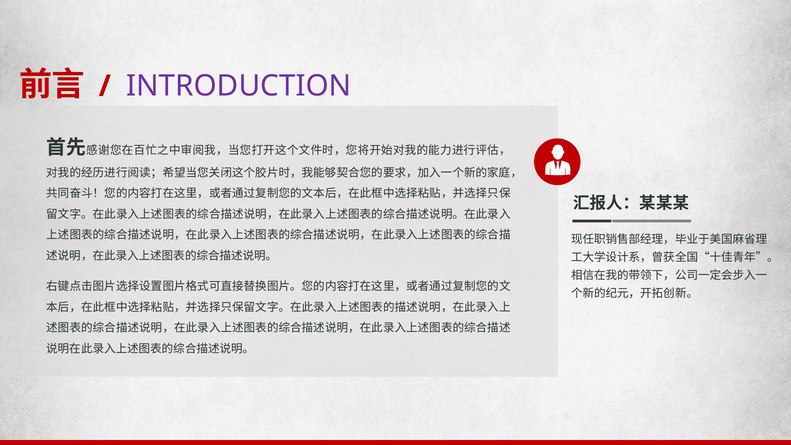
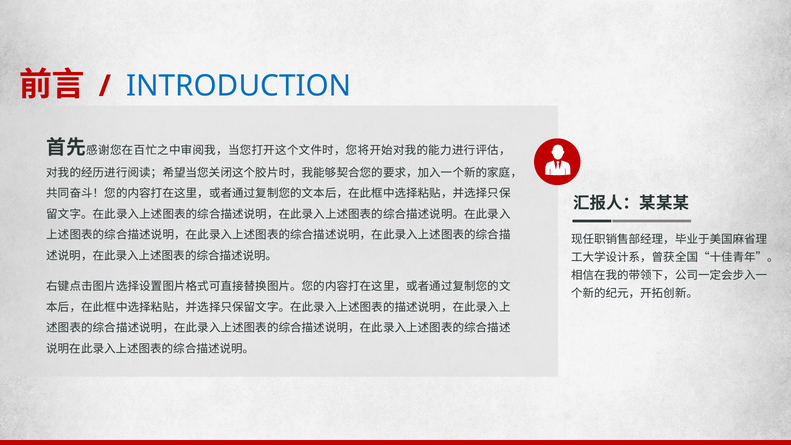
INTRODUCTION colour: purple -> blue
